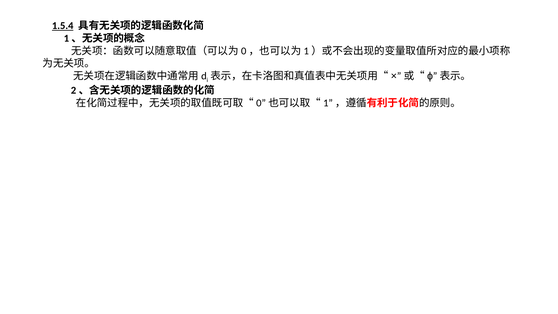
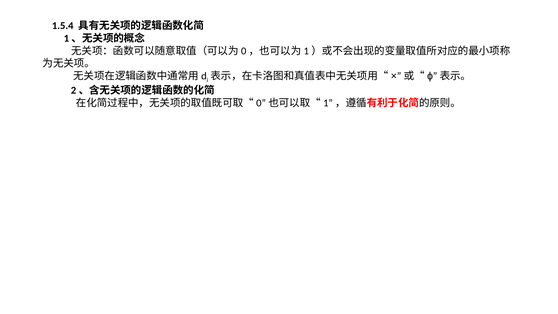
1.5.4 underline: present -> none
